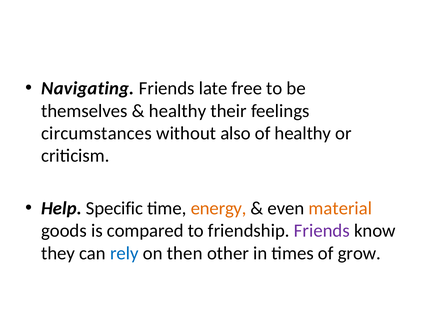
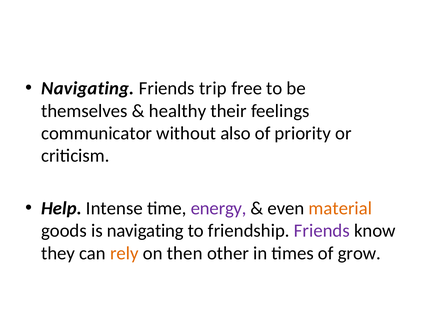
late: late -> trip
circumstances: circumstances -> communicator
of healthy: healthy -> priority
Specific: Specific -> Intense
energy colour: orange -> purple
is compared: compared -> navigating
rely colour: blue -> orange
